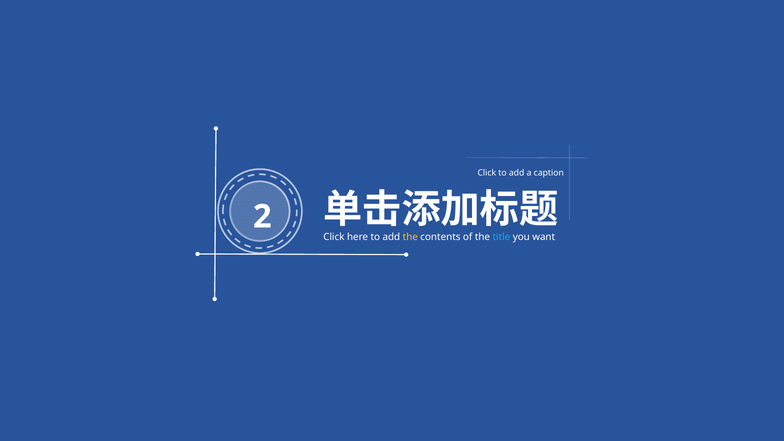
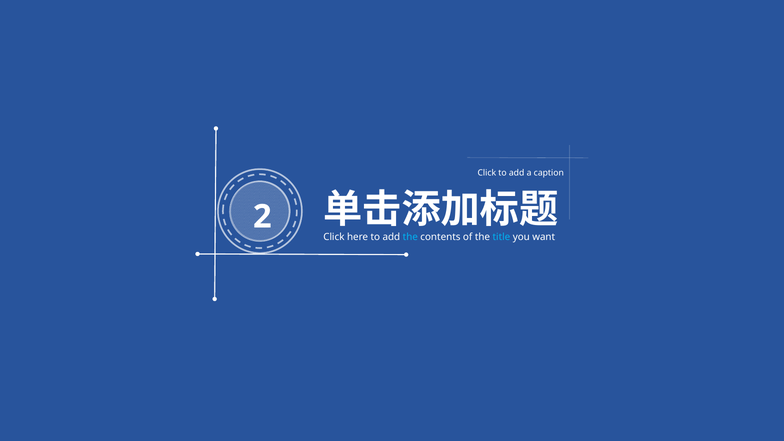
the at (410, 237) colour: yellow -> light blue
